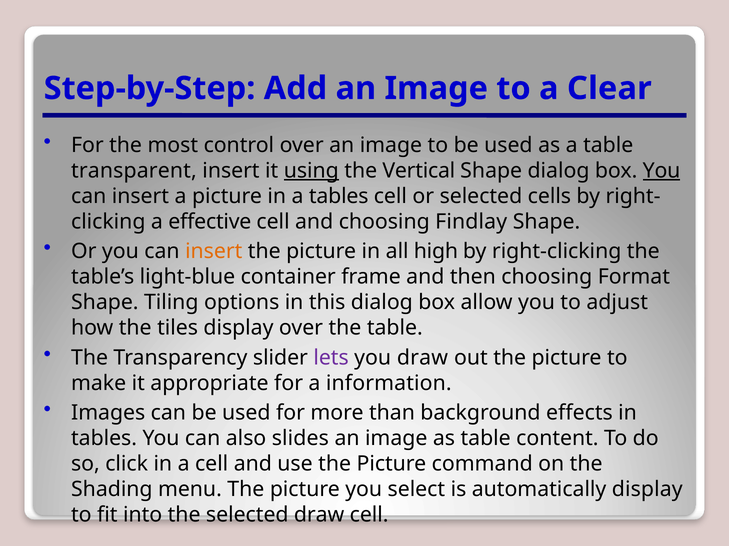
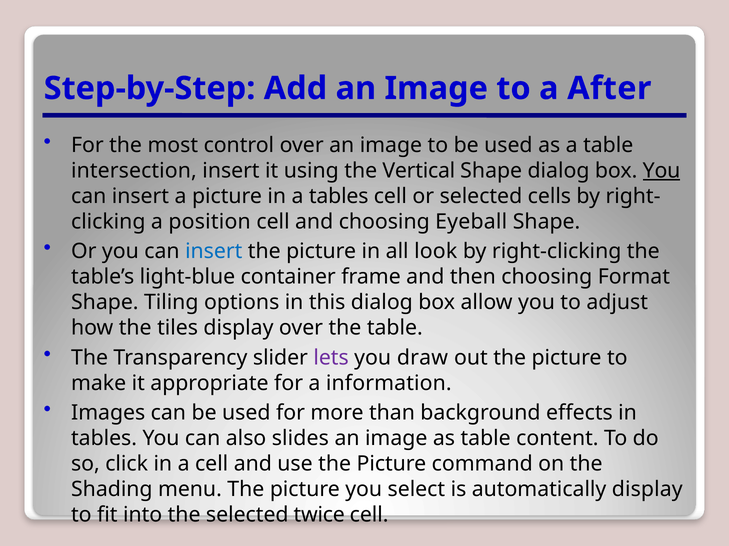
Clear: Clear -> After
transparent: transparent -> intersection
using underline: present -> none
effective: effective -> position
Findlay: Findlay -> Eyeball
insert at (214, 252) colour: orange -> blue
high: high -> look
selected draw: draw -> twice
